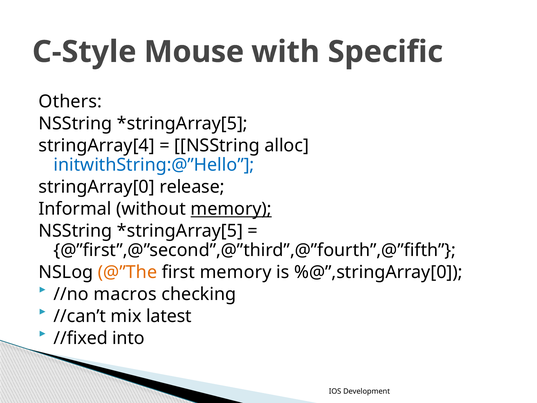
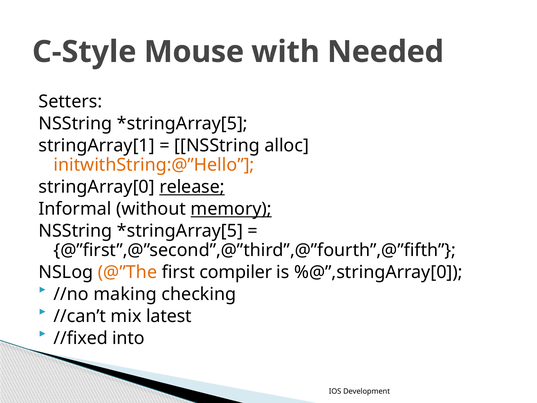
Specific: Specific -> Needed
Others: Others -> Setters
stringArray[4: stringArray[4 -> stringArray[1
initwithString:@”Hello colour: blue -> orange
release underline: none -> present
first memory: memory -> compiler
macros: macros -> making
